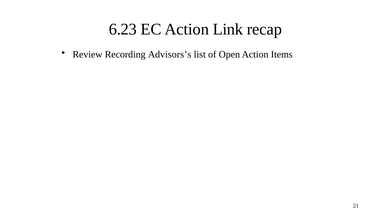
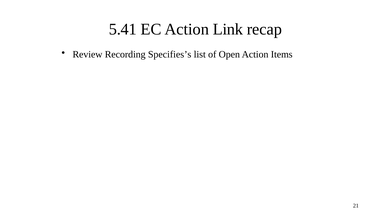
6.23: 6.23 -> 5.41
Advisors’s: Advisors’s -> Specifies’s
